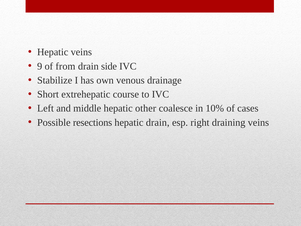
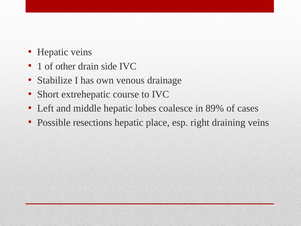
9: 9 -> 1
from: from -> other
other: other -> lobes
10%: 10% -> 89%
hepatic drain: drain -> place
